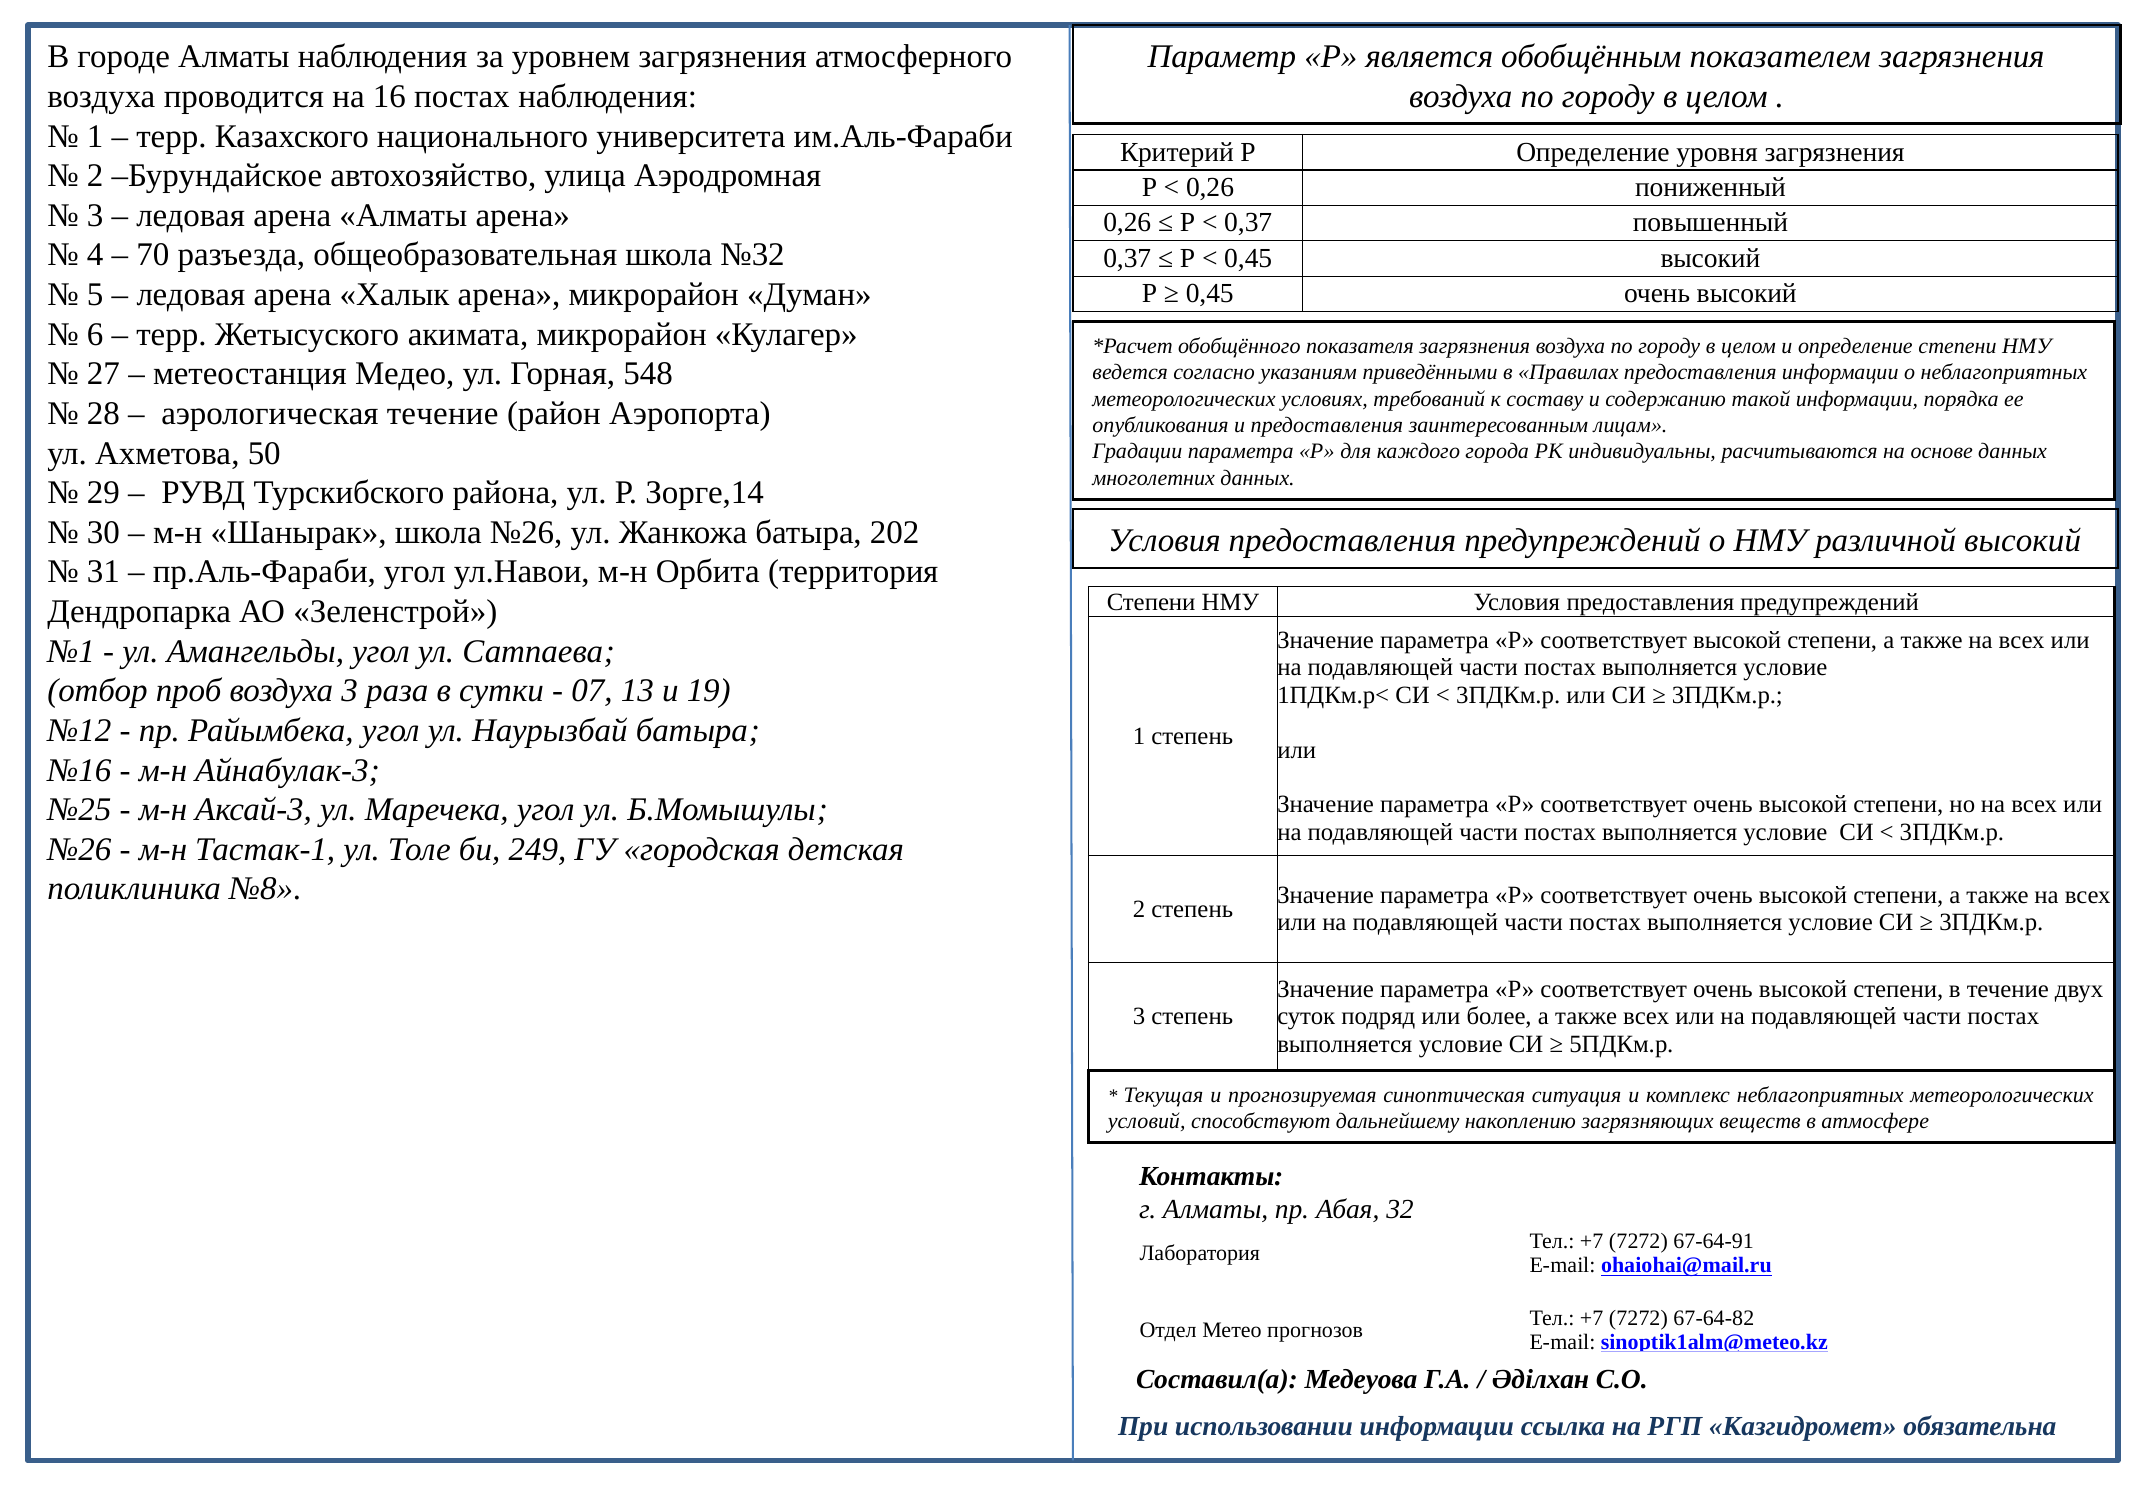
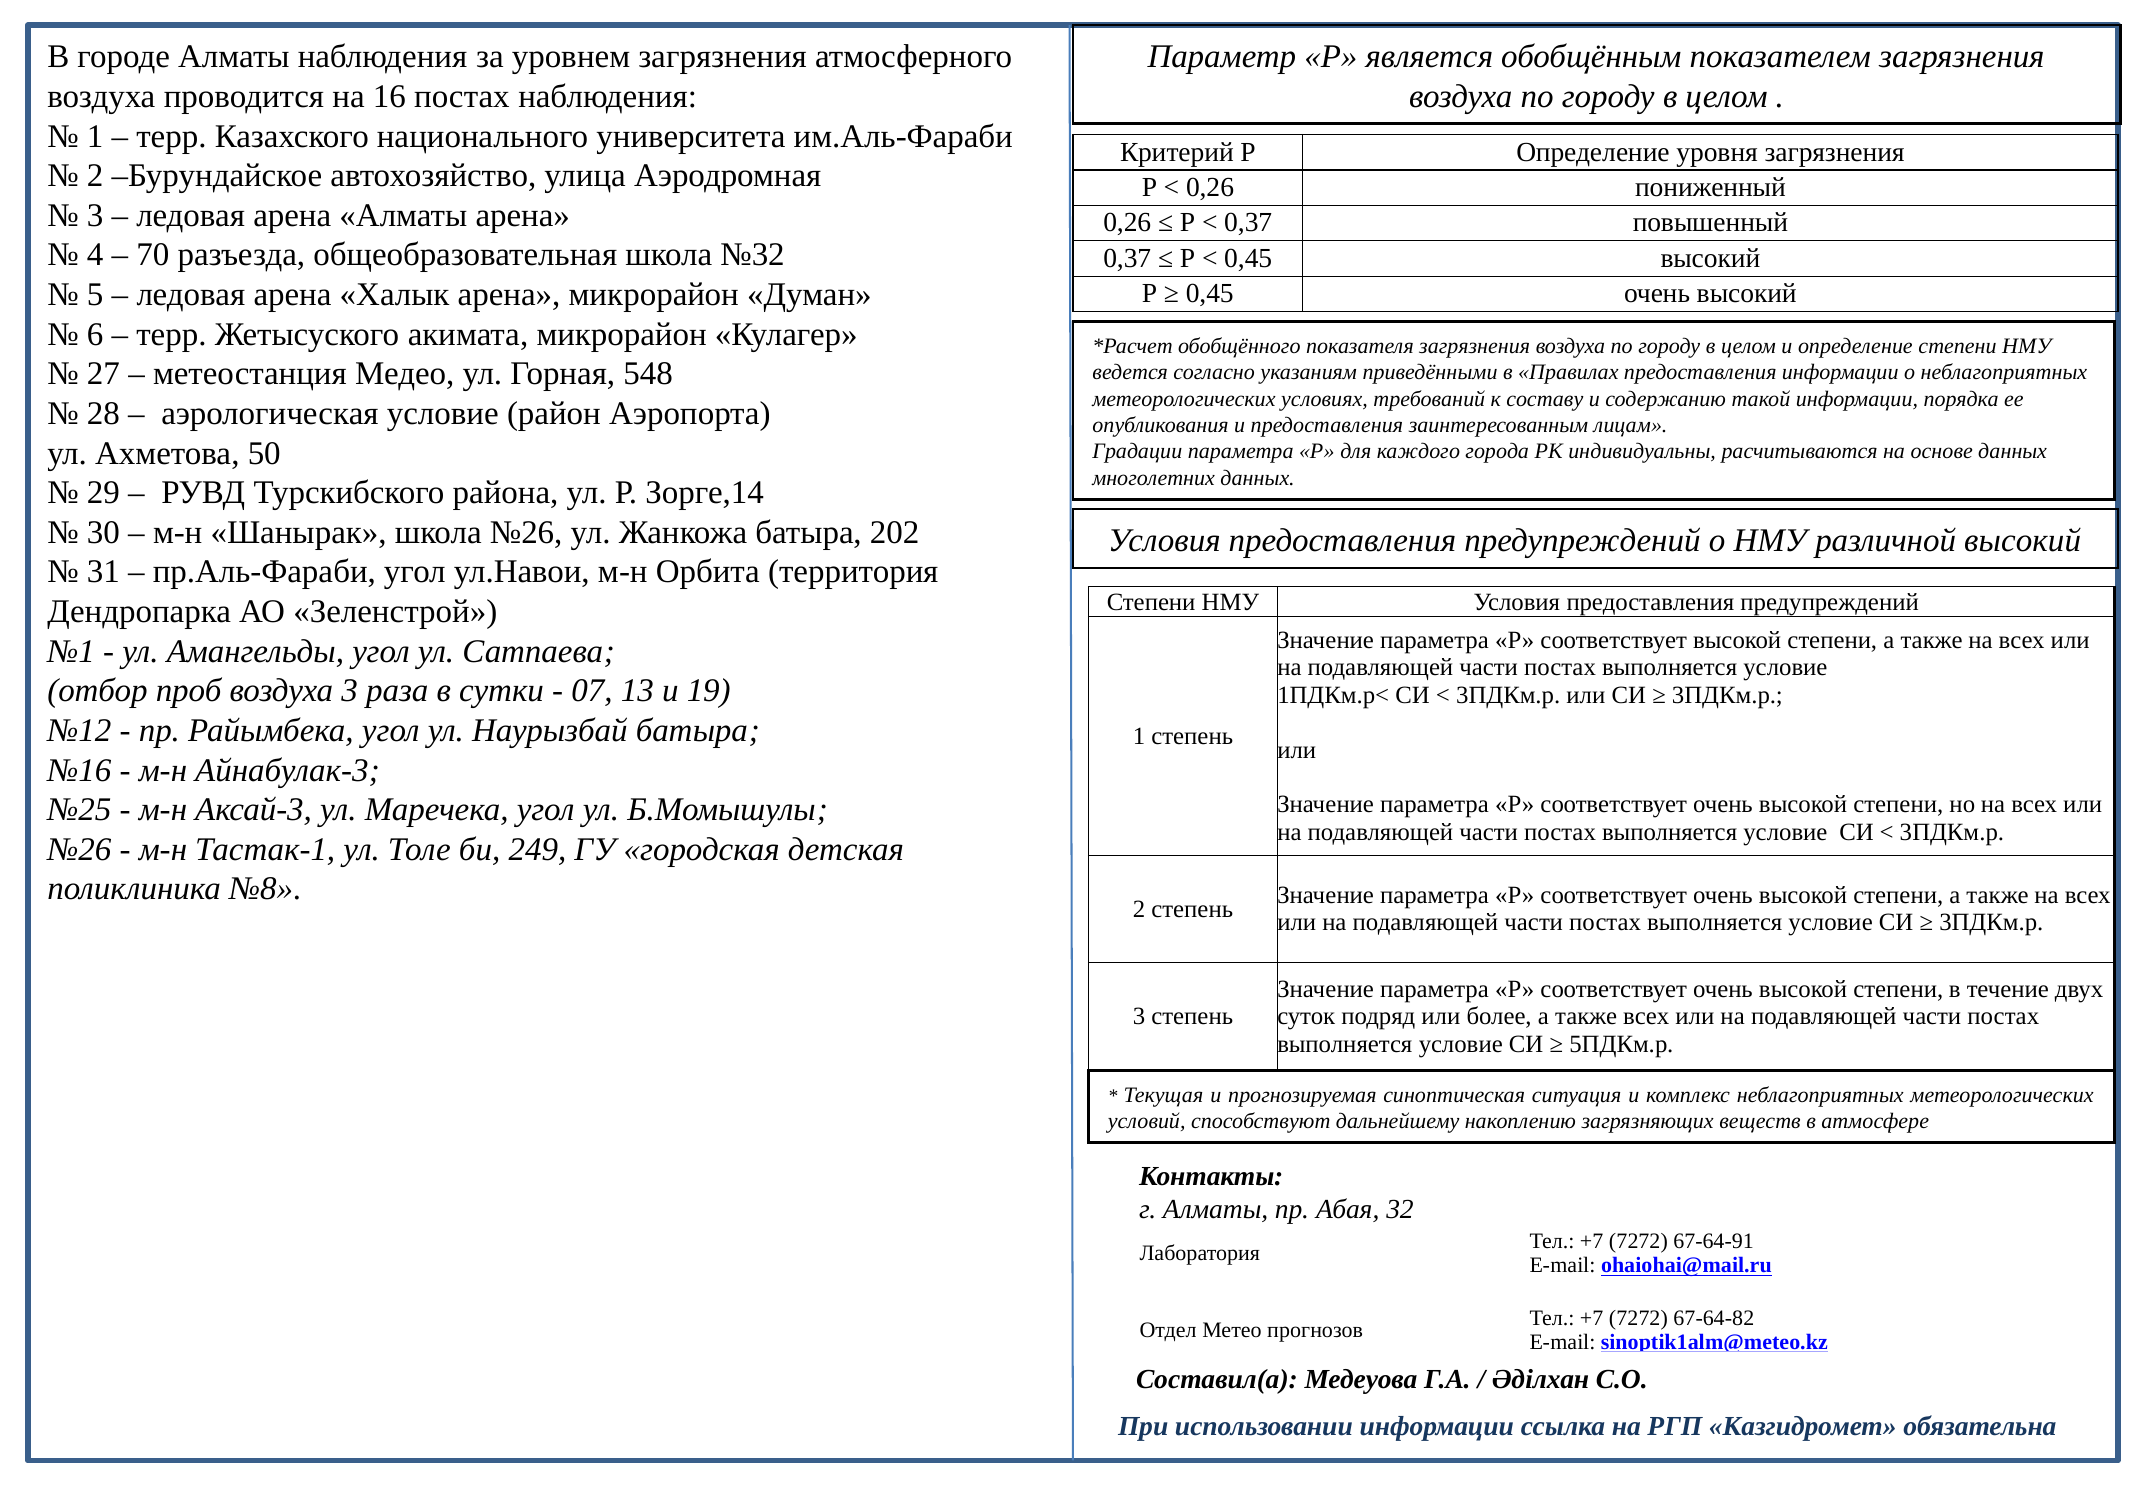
аэрологическая течение: течение -> условие
